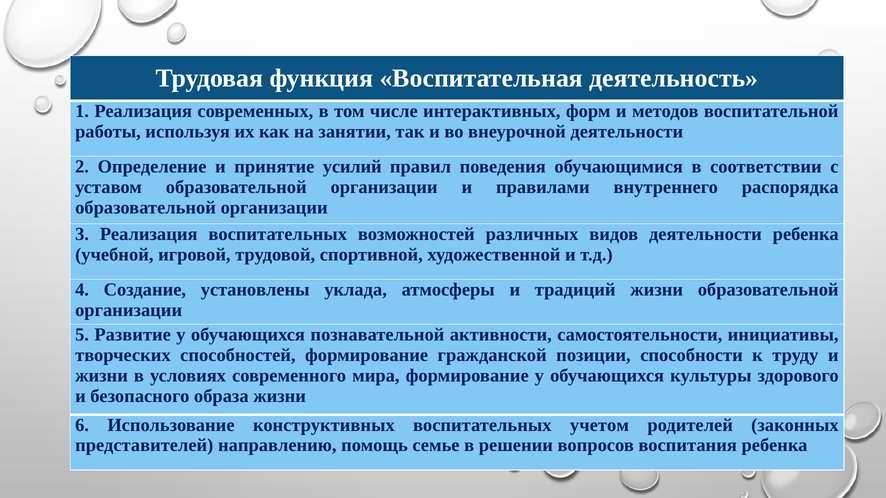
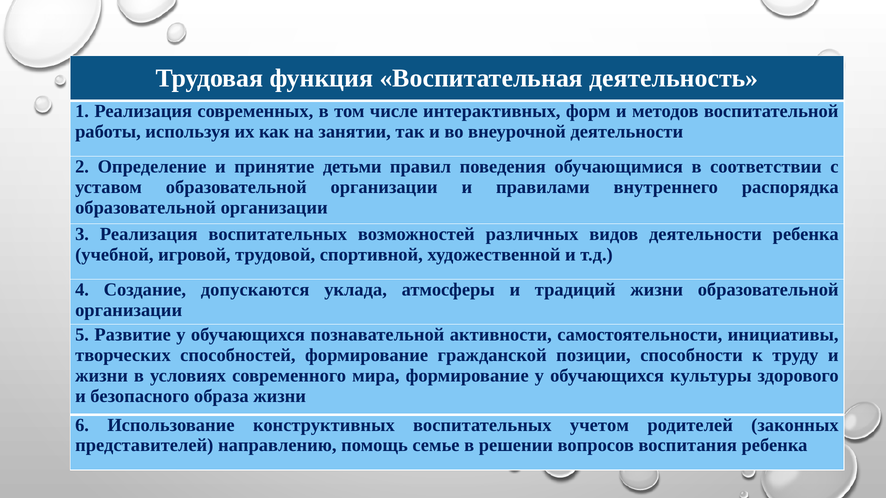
усилий: усилий -> детьми
установлены: установлены -> допускаются
